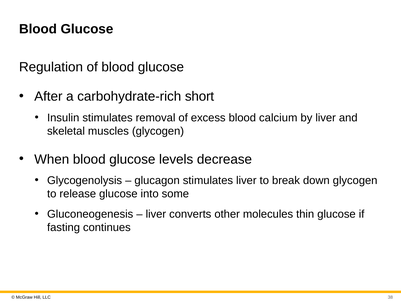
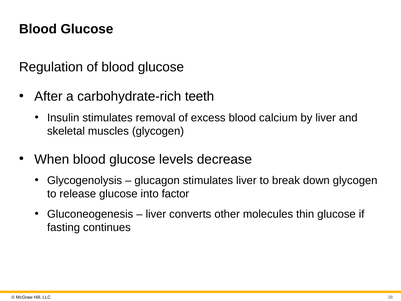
short: short -> teeth
some: some -> factor
